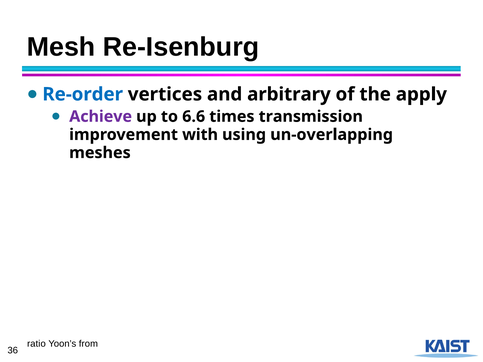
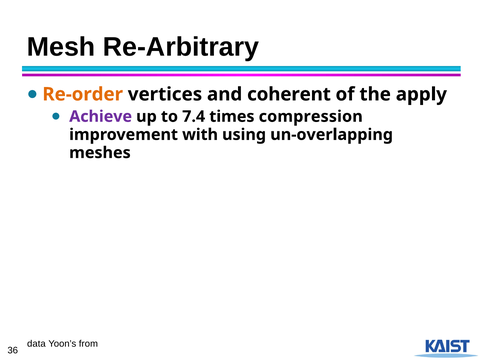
Re-Isenburg: Re-Isenburg -> Re-Arbitrary
Re-order colour: blue -> orange
arbitrary: arbitrary -> coherent
6.6: 6.6 -> 7.4
transmission: transmission -> compression
ratio: ratio -> data
